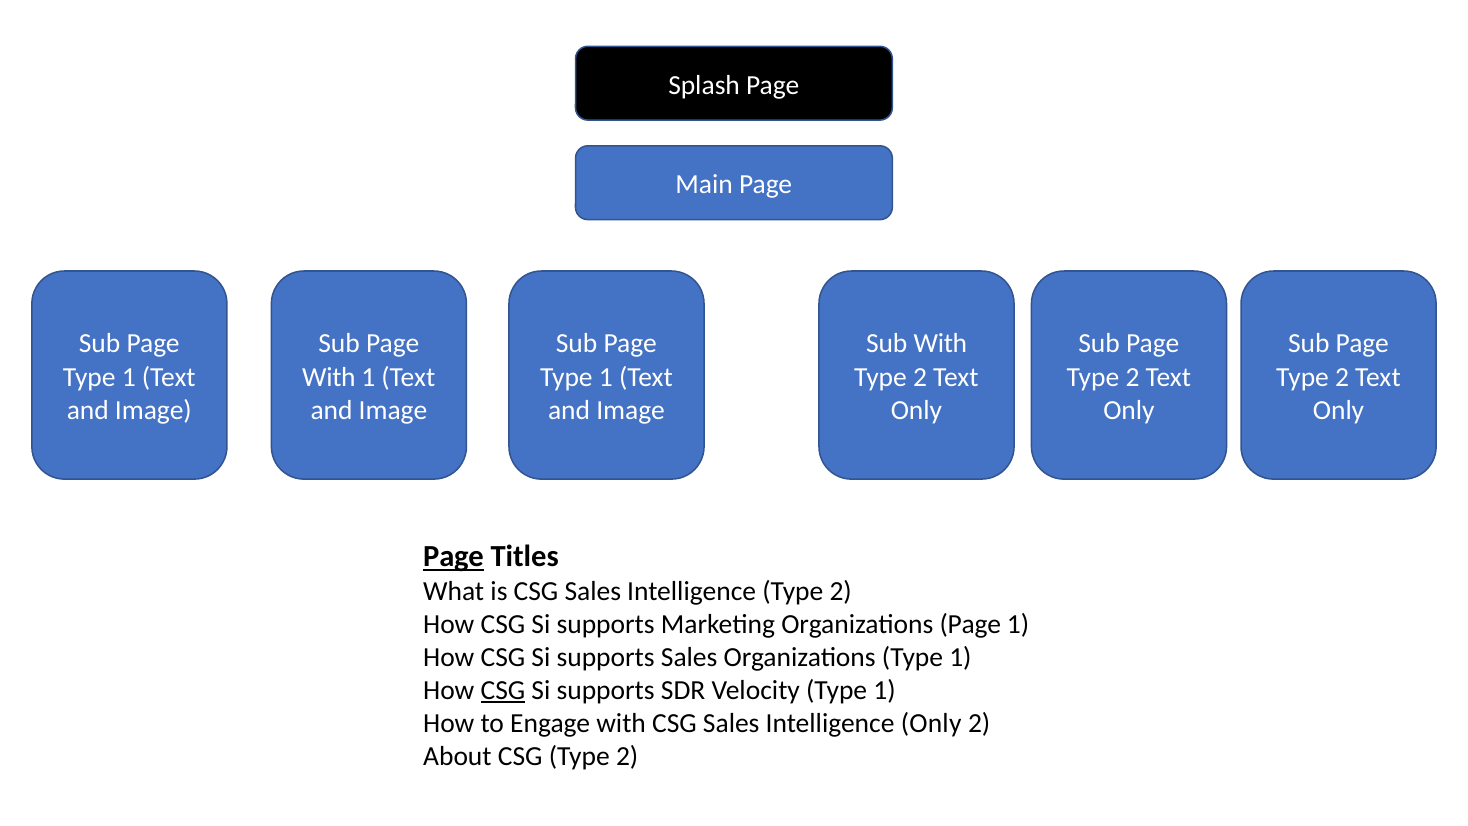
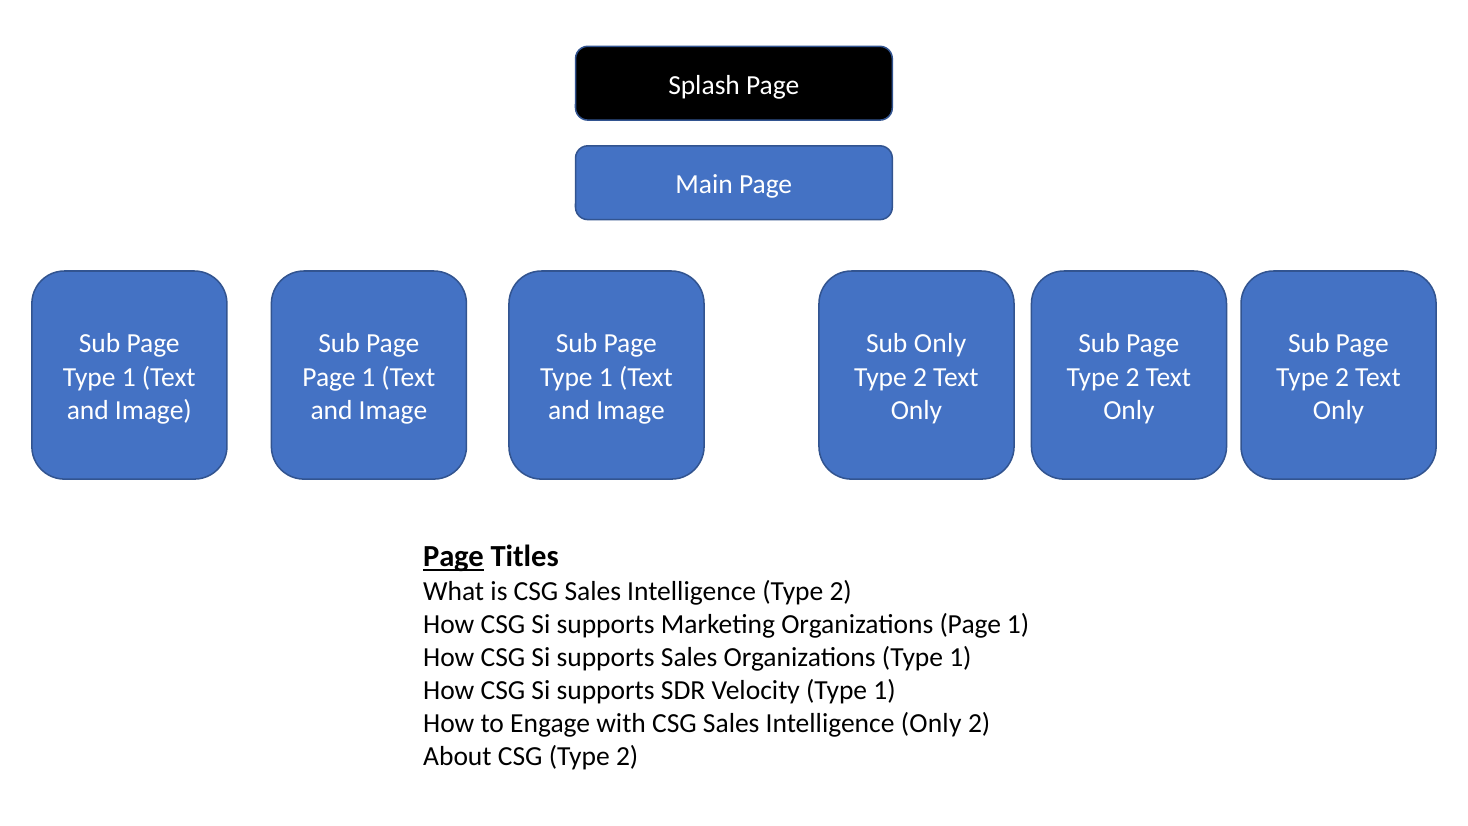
Sub With: With -> Only
With at (329, 377): With -> Page
CSG at (503, 690) underline: present -> none
